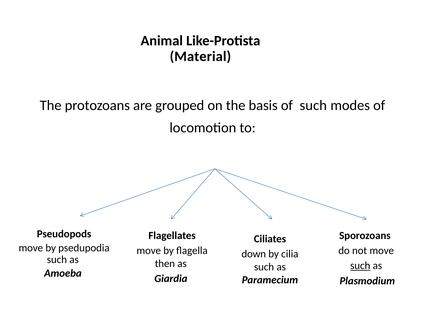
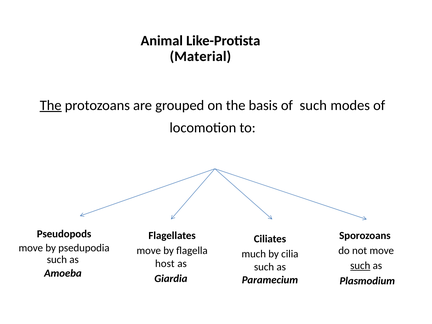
The at (51, 105) underline: none -> present
down: down -> much
then: then -> host
